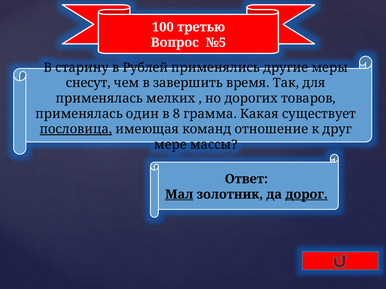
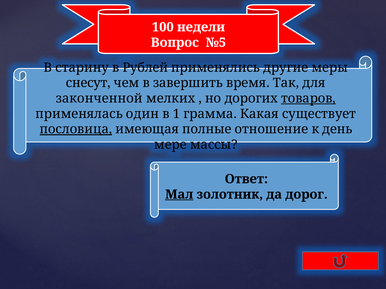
третью: третью -> недели
применялась at (99, 99): применялась -> законченной
товаров underline: none -> present
8: 8 -> 1
команд: команд -> полные
друг: друг -> день
дорог underline: present -> none
